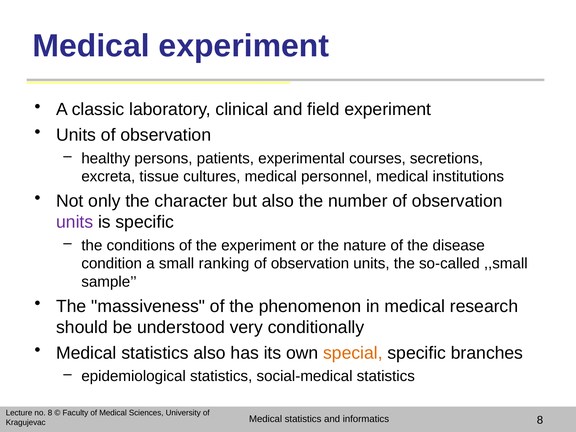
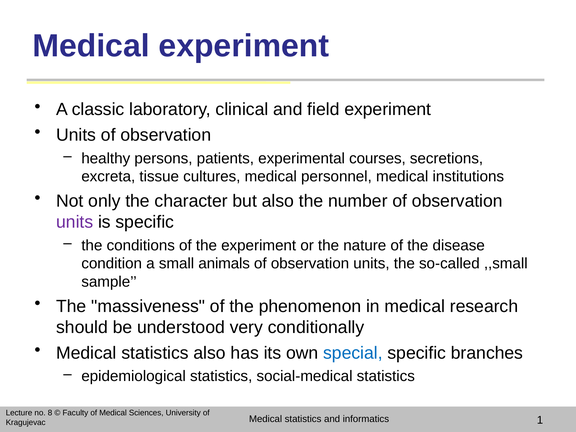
ranking: ranking -> animals
special colour: orange -> blue
informatics 8: 8 -> 1
